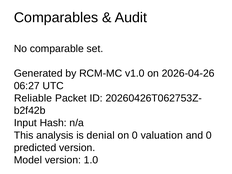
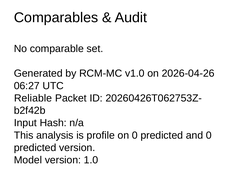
denial: denial -> profile
on 0 valuation: valuation -> predicted
